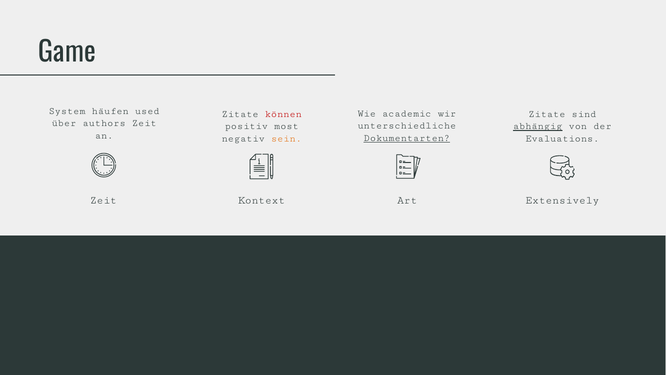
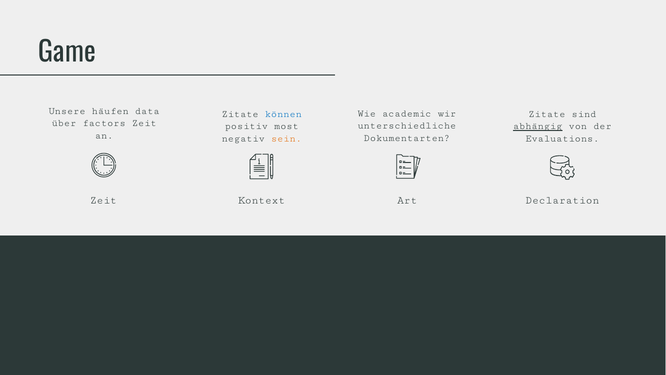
System: System -> Unsere
used: used -> data
können colour: red -> blue
authors: authors -> factors
Dokumentarten underline: present -> none
Extensively: Extensively -> Declaration
